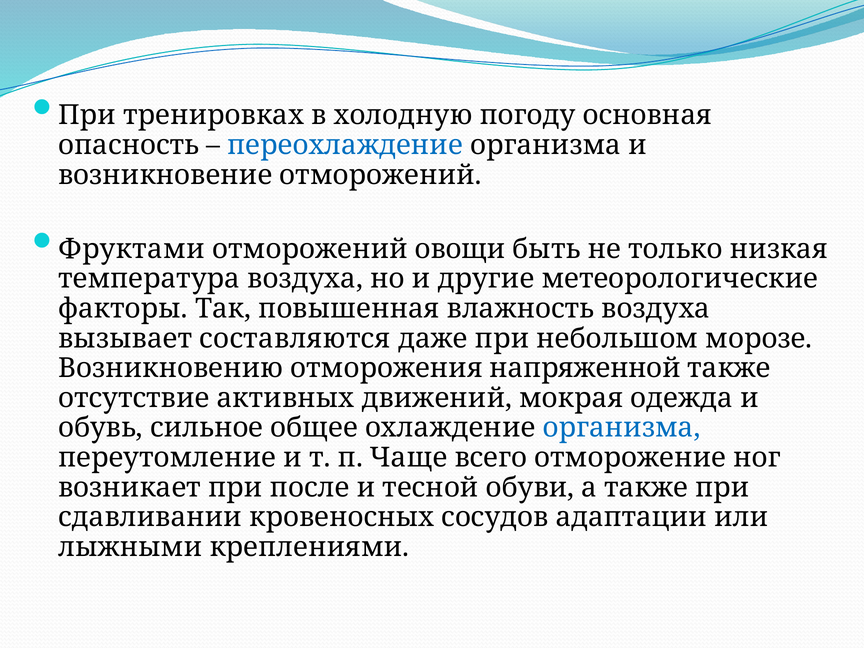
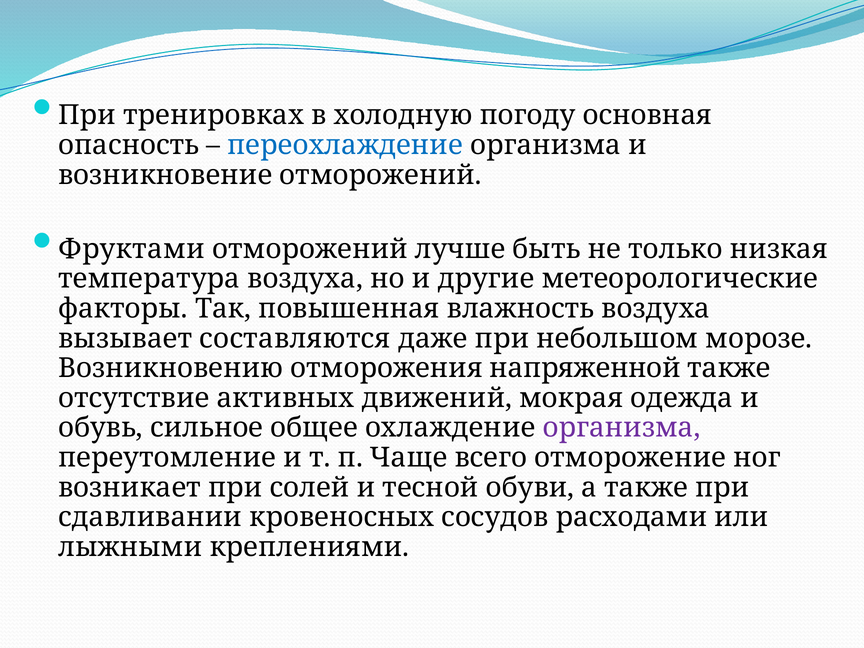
овощи: овощи -> лучше
организма at (622, 428) colour: blue -> purple
после: после -> солей
адаптации: адаптации -> расходами
